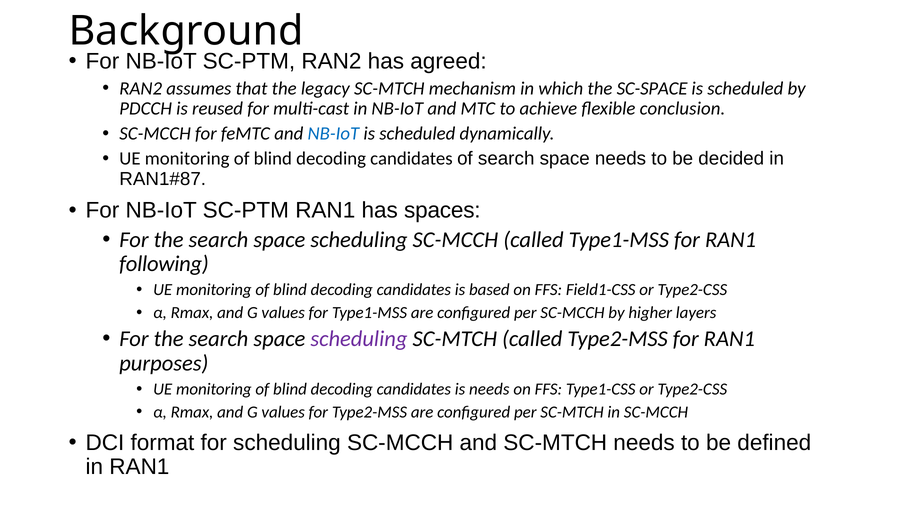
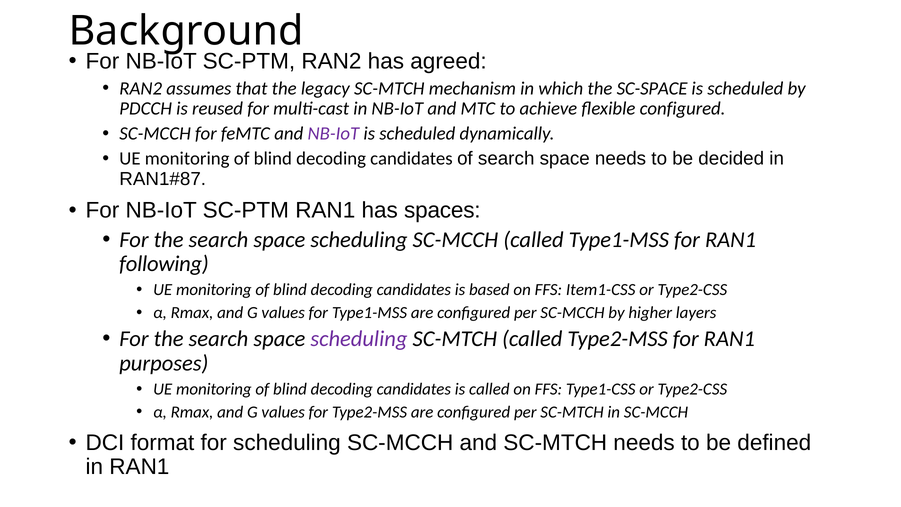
flexible conclusion: conclusion -> configured
NB-IoT at (333, 134) colour: blue -> purple
Field1-CSS: Field1-CSS -> Item1-CSS
is needs: needs -> called
